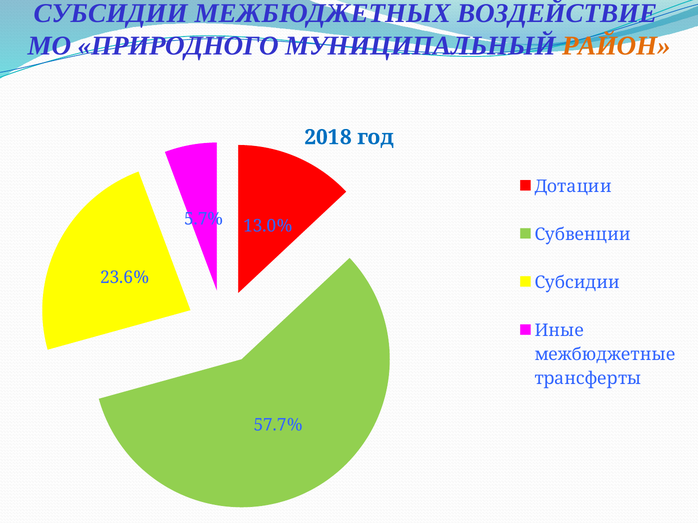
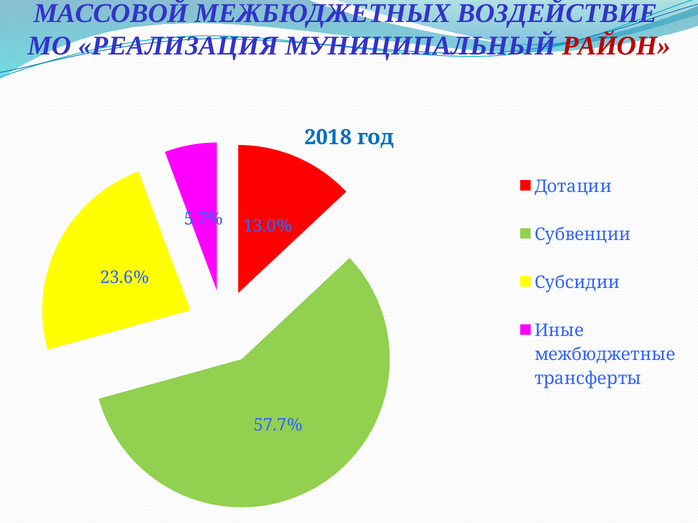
СУБСИДИИ at (111, 13): СУБСИДИИ -> МАССОВОЙ
ПРИРОДНОГО: ПРИРОДНОГО -> РЕАЛИЗАЦИЯ
РАЙОН colour: orange -> red
